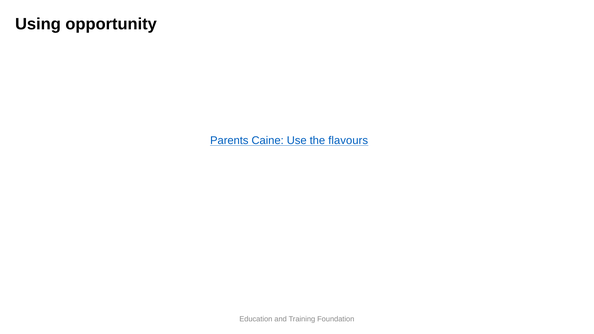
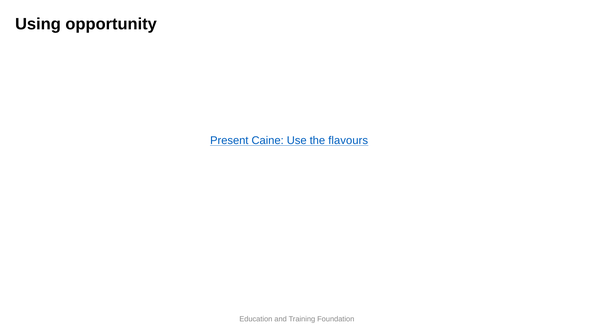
Parents: Parents -> Present
